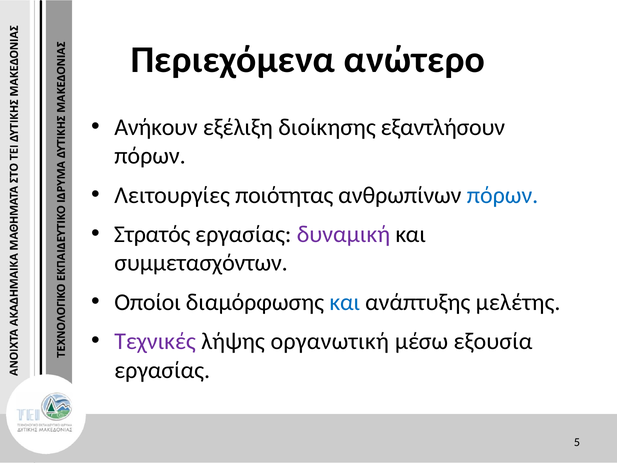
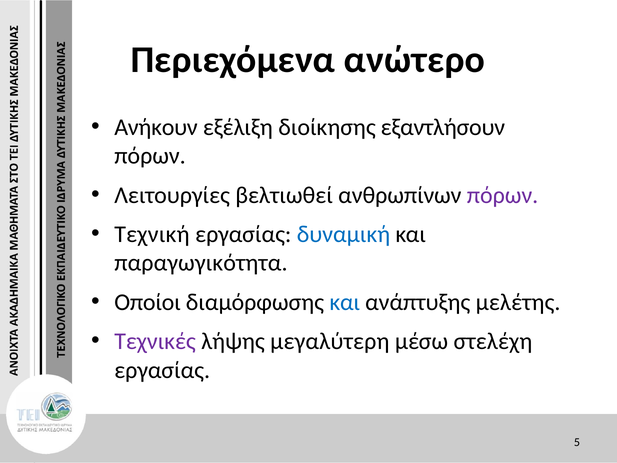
ποιότητας: ποιότητας -> βελτιωθεί
πόρων at (503, 195) colour: blue -> purple
Στρατός: Στρατός -> Τεχνική
δυναμική colour: purple -> blue
συμμετασχόντων: συμμετασχόντων -> παραγωγικότητα
οργανωτική: οργανωτική -> μεγαλύτερη
εξουσία: εξουσία -> στελέχη
